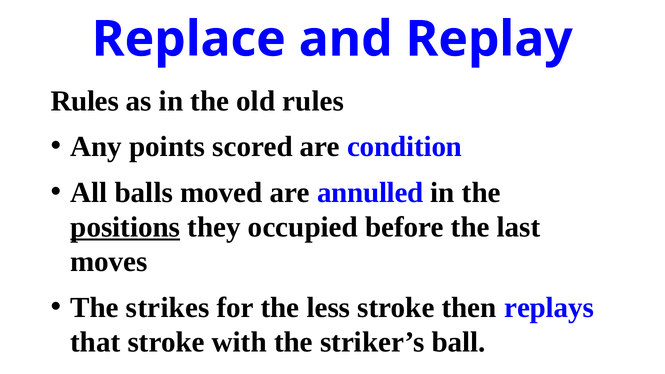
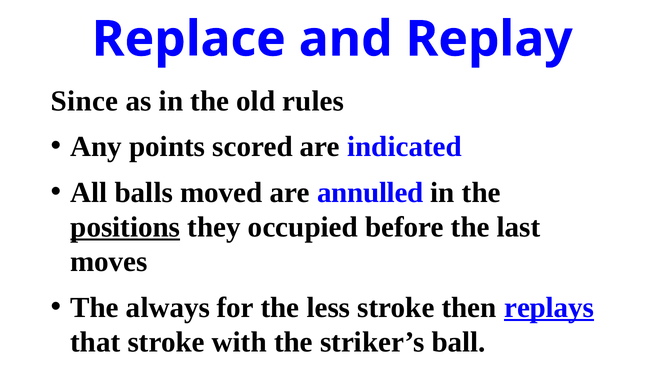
Rules at (85, 101): Rules -> Since
condition: condition -> indicated
strikes: strikes -> always
replays underline: none -> present
